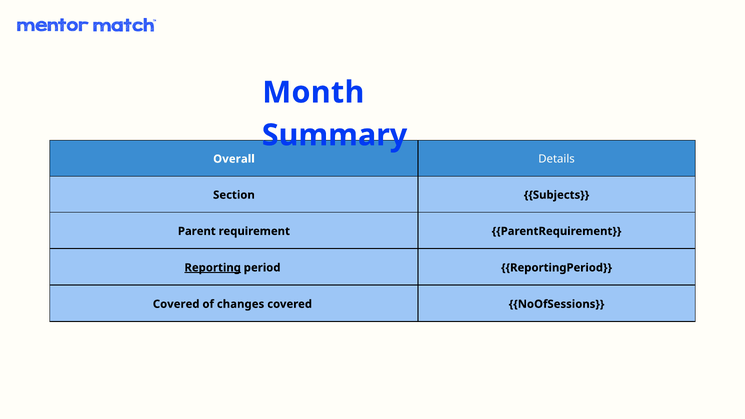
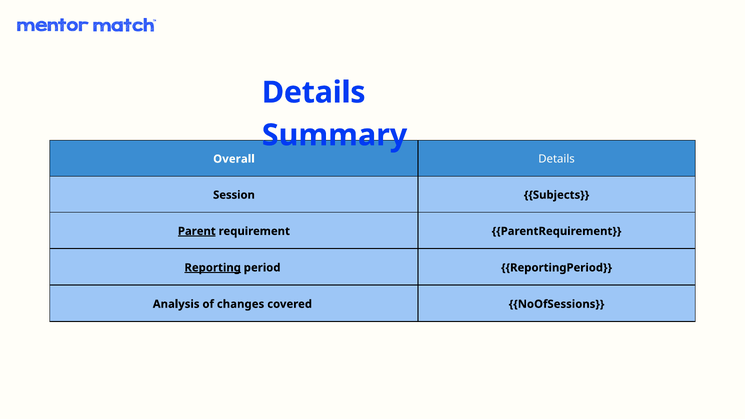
Month at (313, 92): Month -> Details
Section: Section -> Session
Parent underline: none -> present
Covered at (176, 304): Covered -> Analysis
